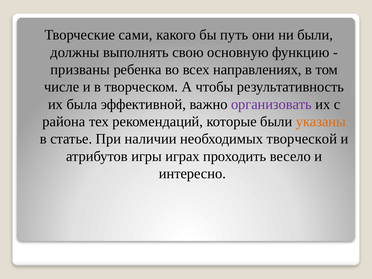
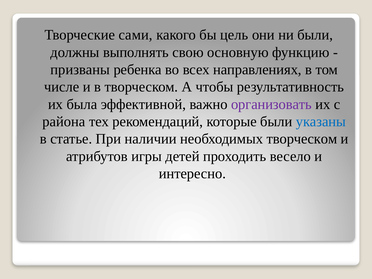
путь: путь -> цель
указаны colour: orange -> blue
необходимых творческой: творческой -> творческом
играх: играх -> детей
